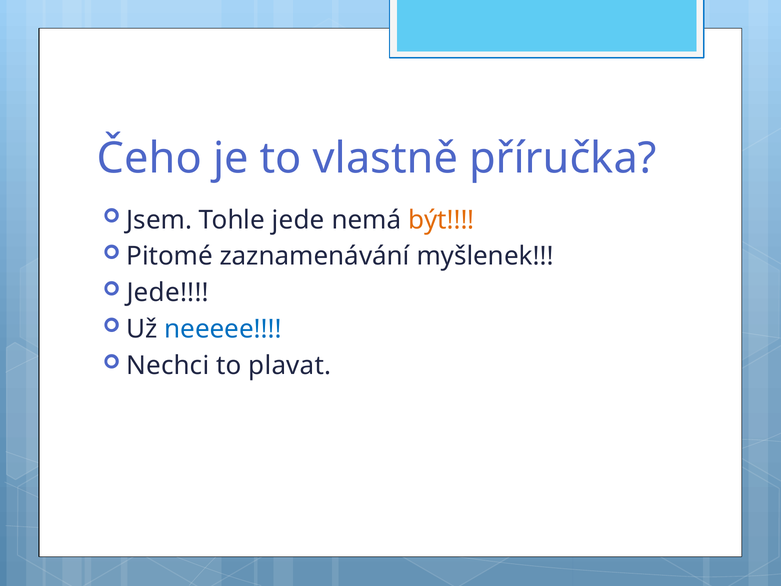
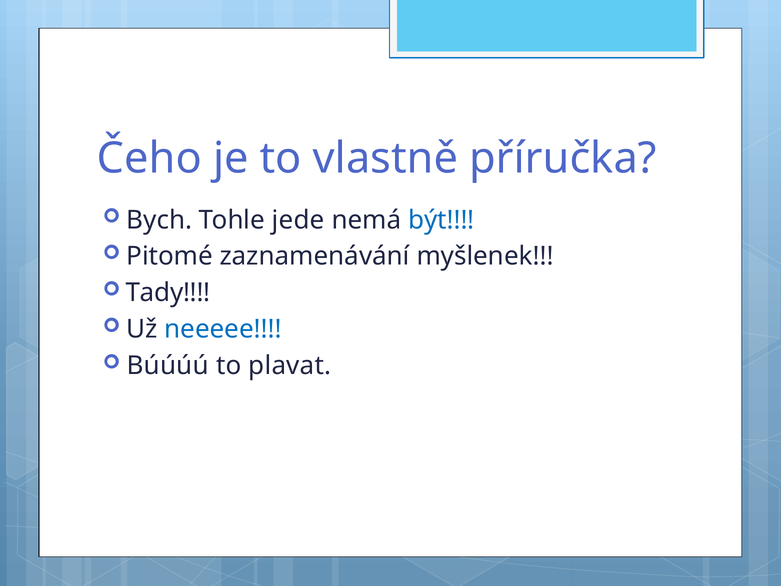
Jsem: Jsem -> Bych
být colour: orange -> blue
Jede at (168, 293): Jede -> Tady
Nechci: Nechci -> Búúúú
